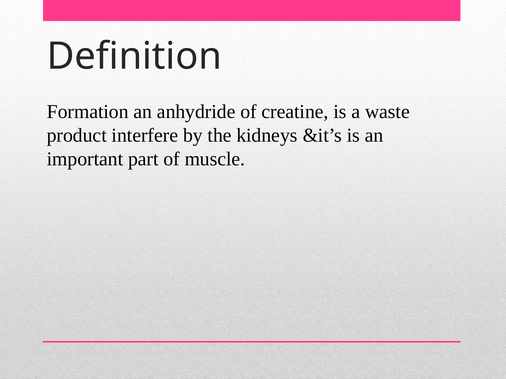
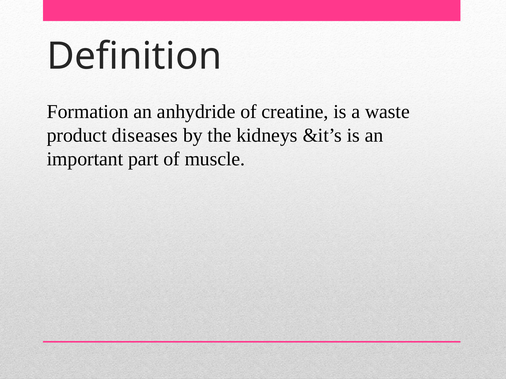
interfere: interfere -> diseases
